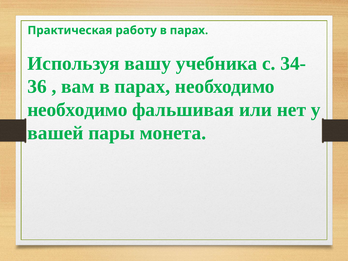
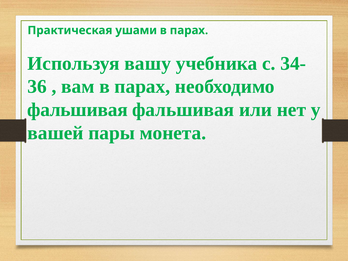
работу: работу -> ушами
необходимо at (77, 110): необходимо -> фальшивая
